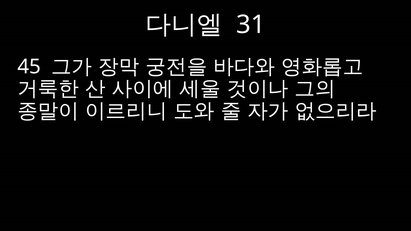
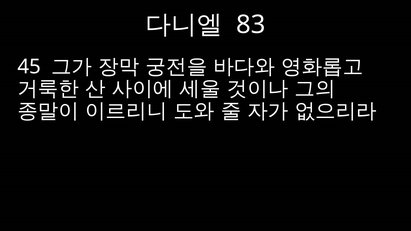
31: 31 -> 83
